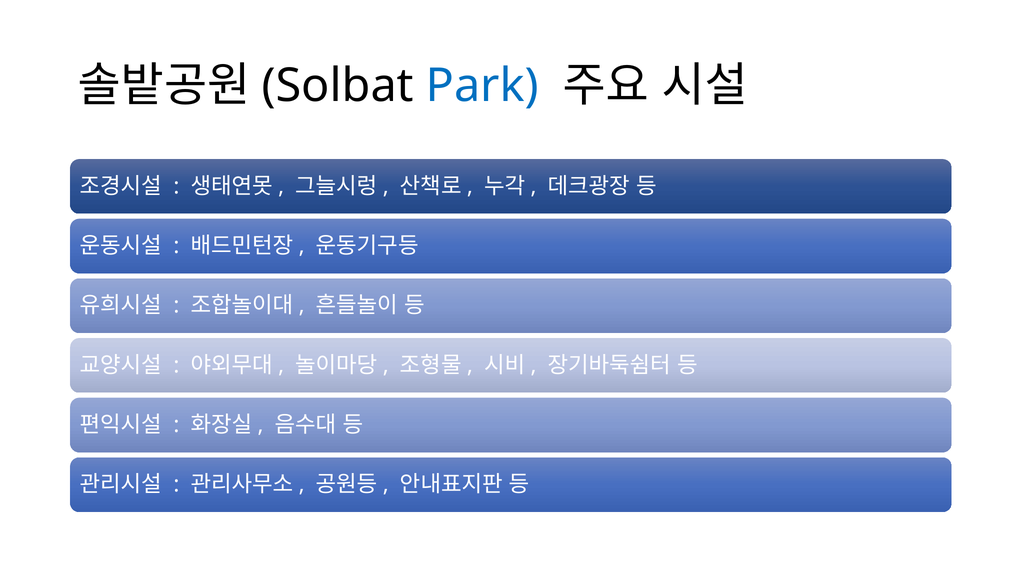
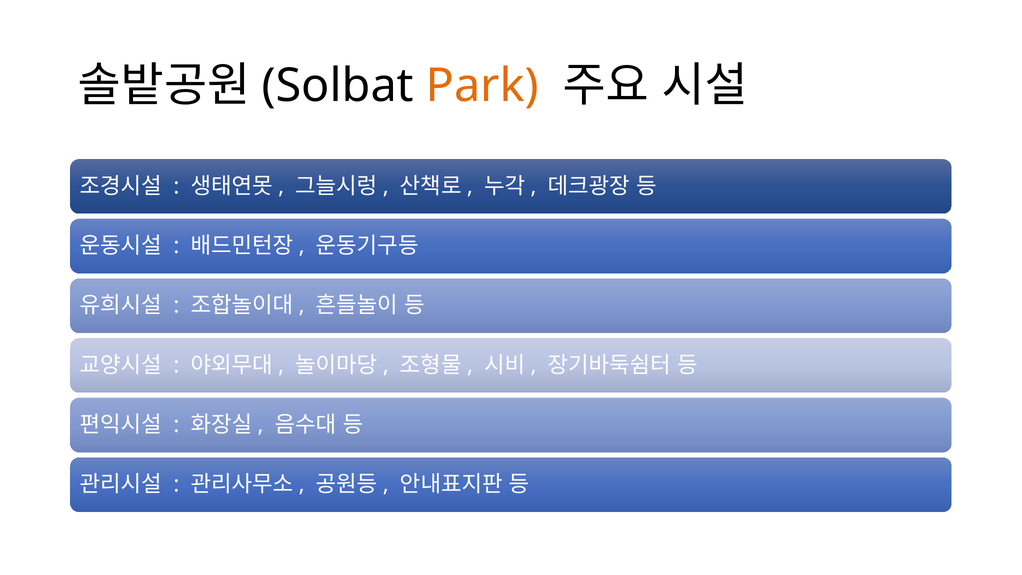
Park colour: blue -> orange
